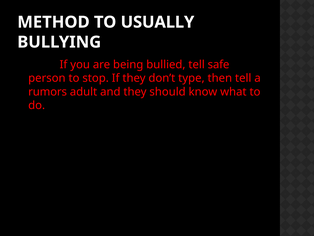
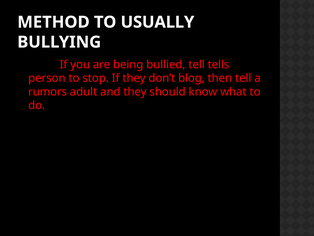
safe: safe -> tells
type: type -> blog
